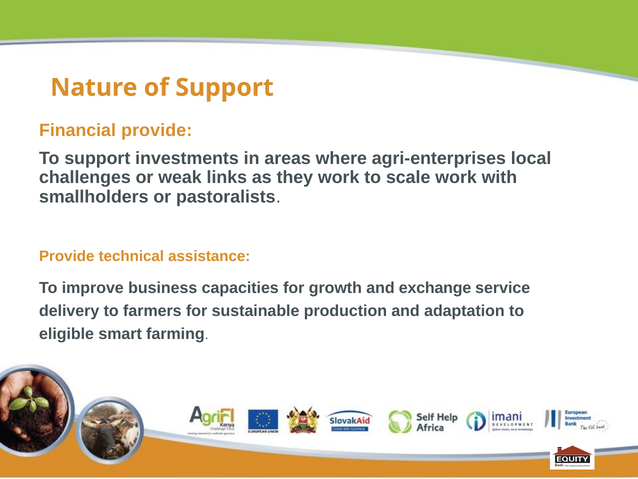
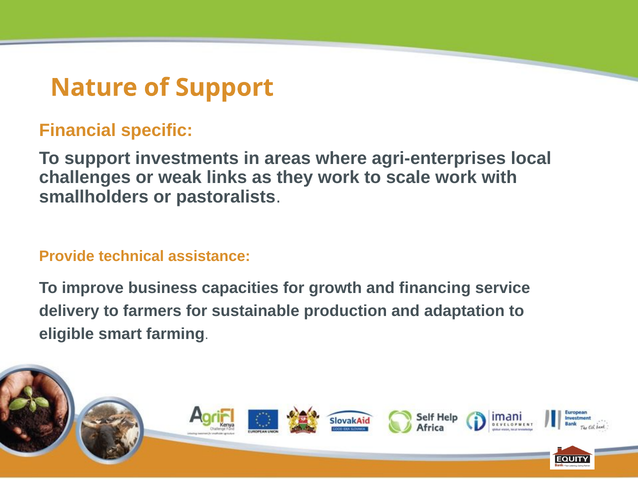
Financial provide: provide -> specific
exchange: exchange -> financing
